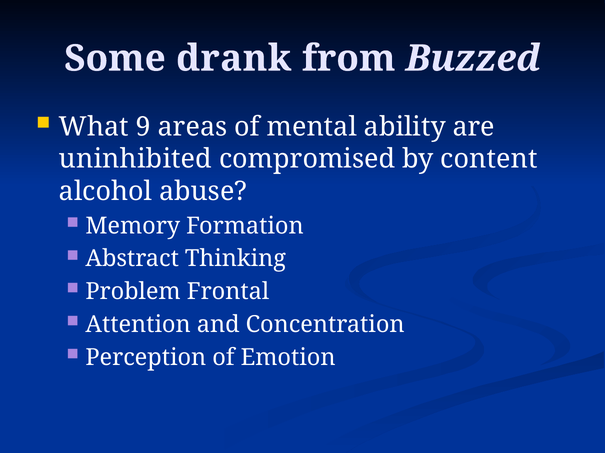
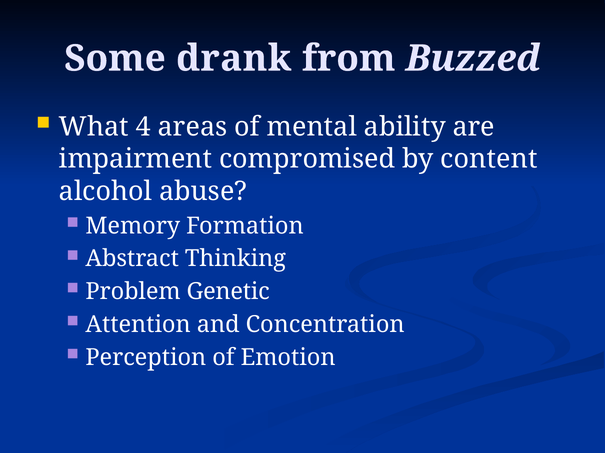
9: 9 -> 4
uninhibited: uninhibited -> impairment
Frontal: Frontal -> Genetic
